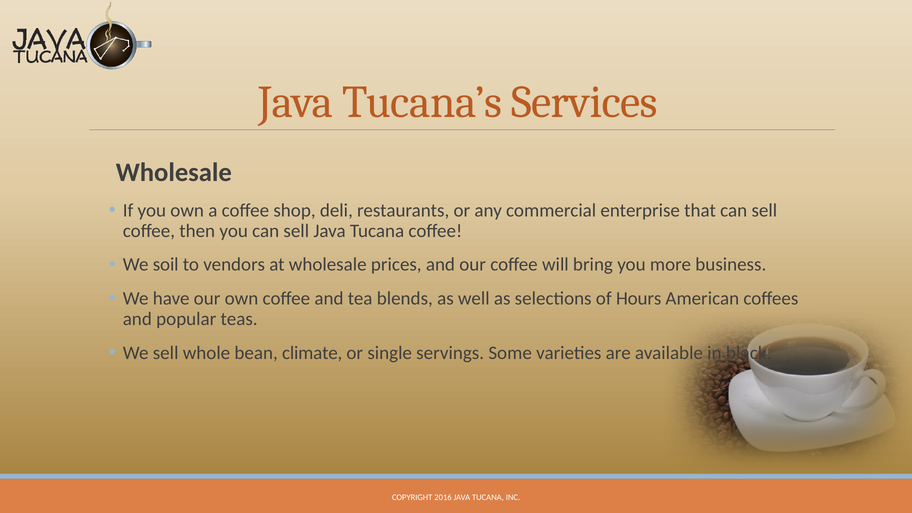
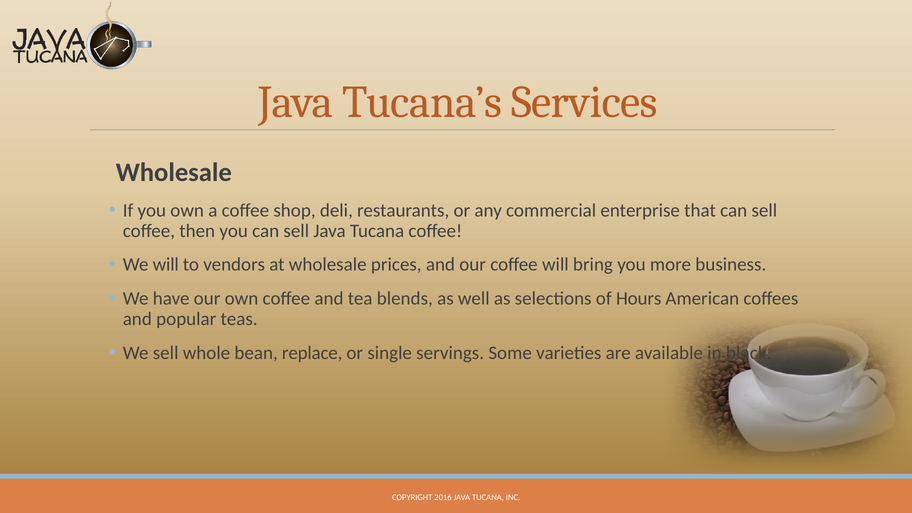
We soil: soil -> will
climate: climate -> replace
